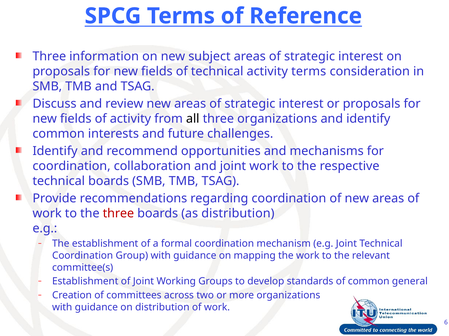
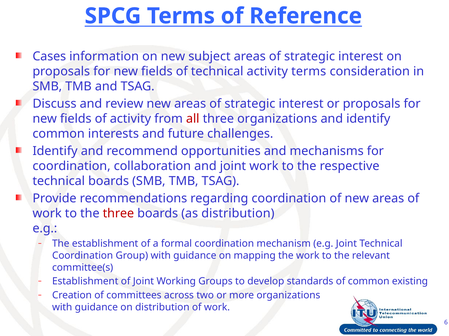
Three at (49, 57): Three -> Cases
all colour: black -> red
general: general -> existing
